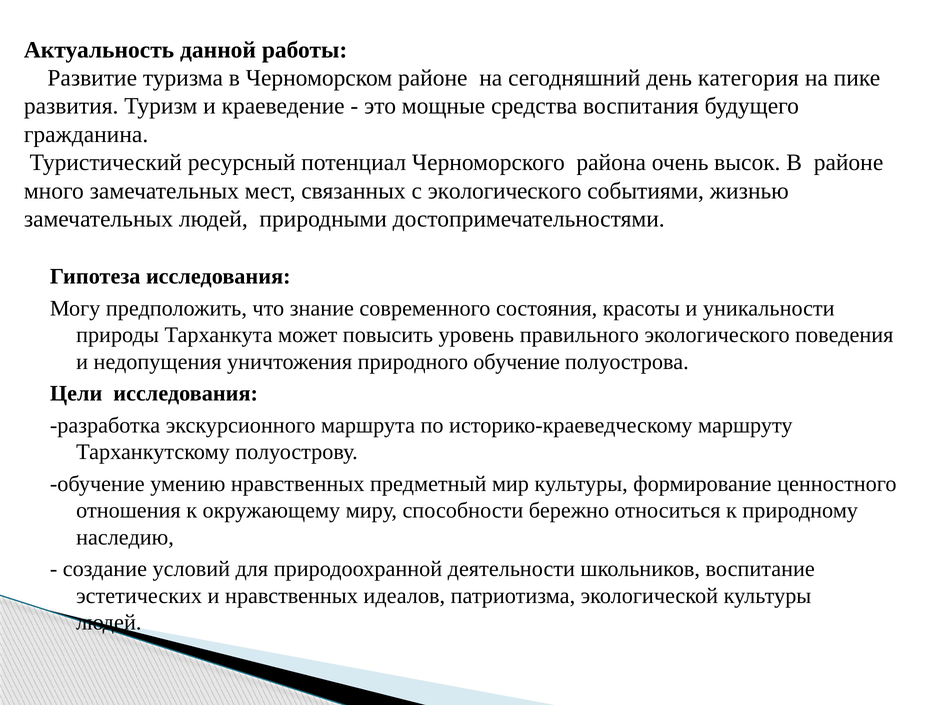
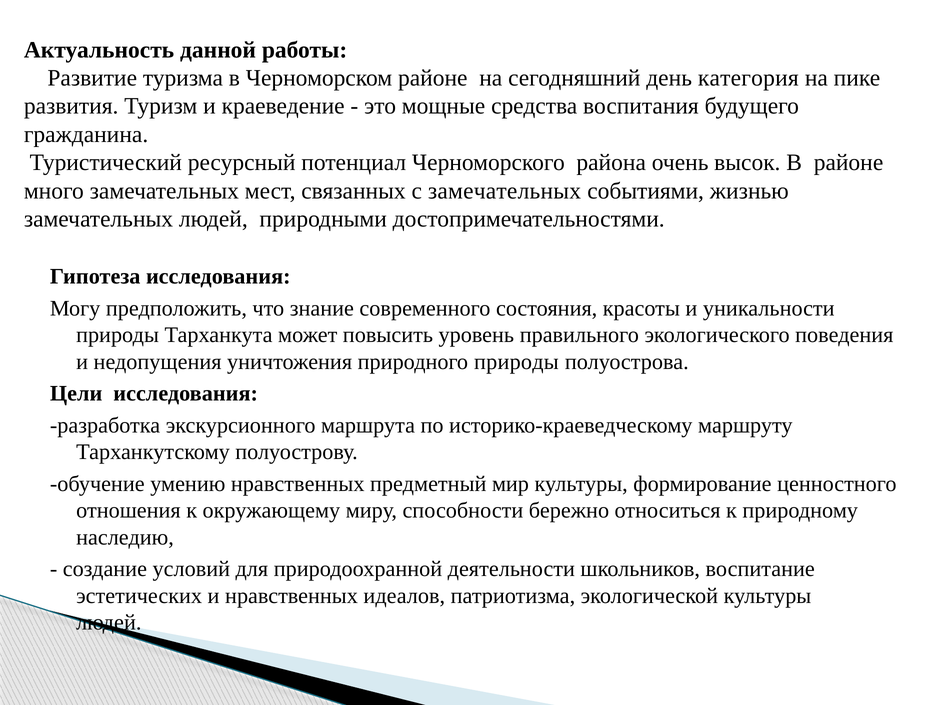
с экологического: экологического -> замечательных
природного обучение: обучение -> природы
